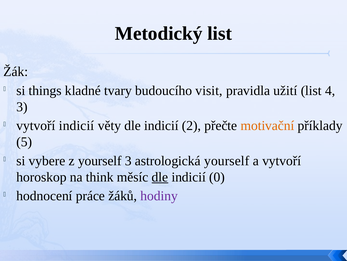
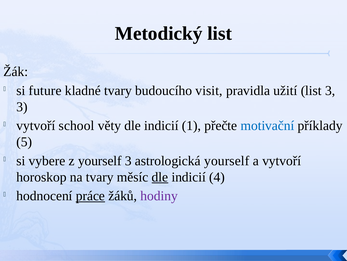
things: things -> future
list 4: 4 -> 3
vytvoří indicií: indicií -> school
2: 2 -> 1
motivační colour: orange -> blue
na think: think -> tvary
0: 0 -> 4
práce underline: none -> present
